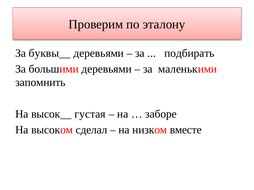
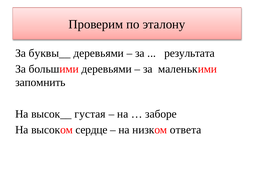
подбирать: подбирать -> результата
сделал: сделал -> сердце
вместе: вместе -> ответа
